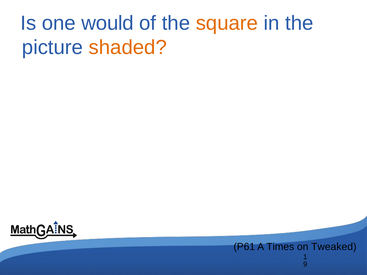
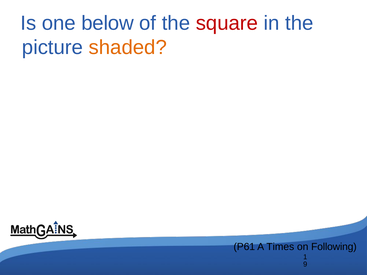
would: would -> below
square colour: orange -> red
Tweaked: Tweaked -> Following
